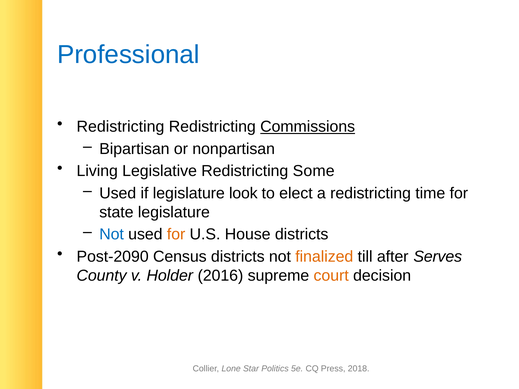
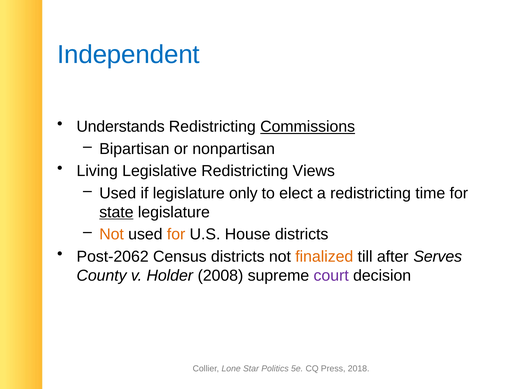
Professional: Professional -> Independent
Redistricting at (120, 127): Redistricting -> Understands
Some: Some -> Views
look: look -> only
state underline: none -> present
Not at (112, 235) colour: blue -> orange
Post-2090: Post-2090 -> Post-2062
2016: 2016 -> 2008
court colour: orange -> purple
